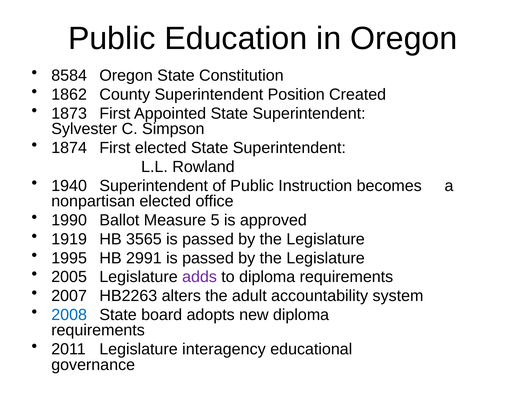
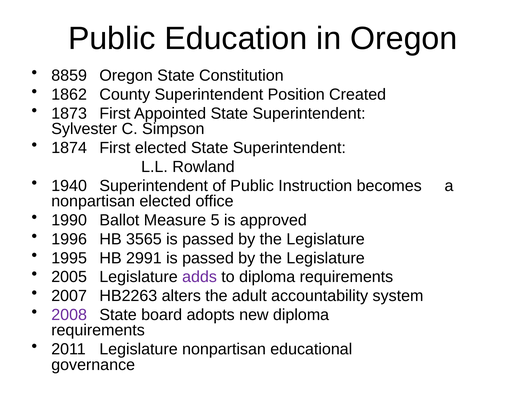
8584: 8584 -> 8859
1919: 1919 -> 1996
2008 colour: blue -> purple
Legislature interagency: interagency -> nonpartisan
